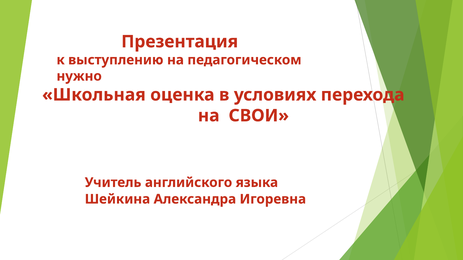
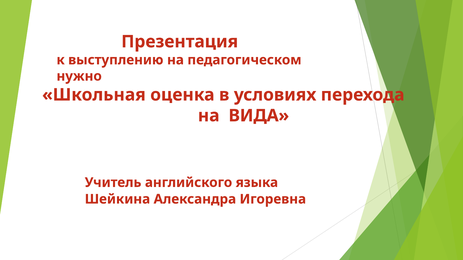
СВОИ: СВОИ -> ВИДА
